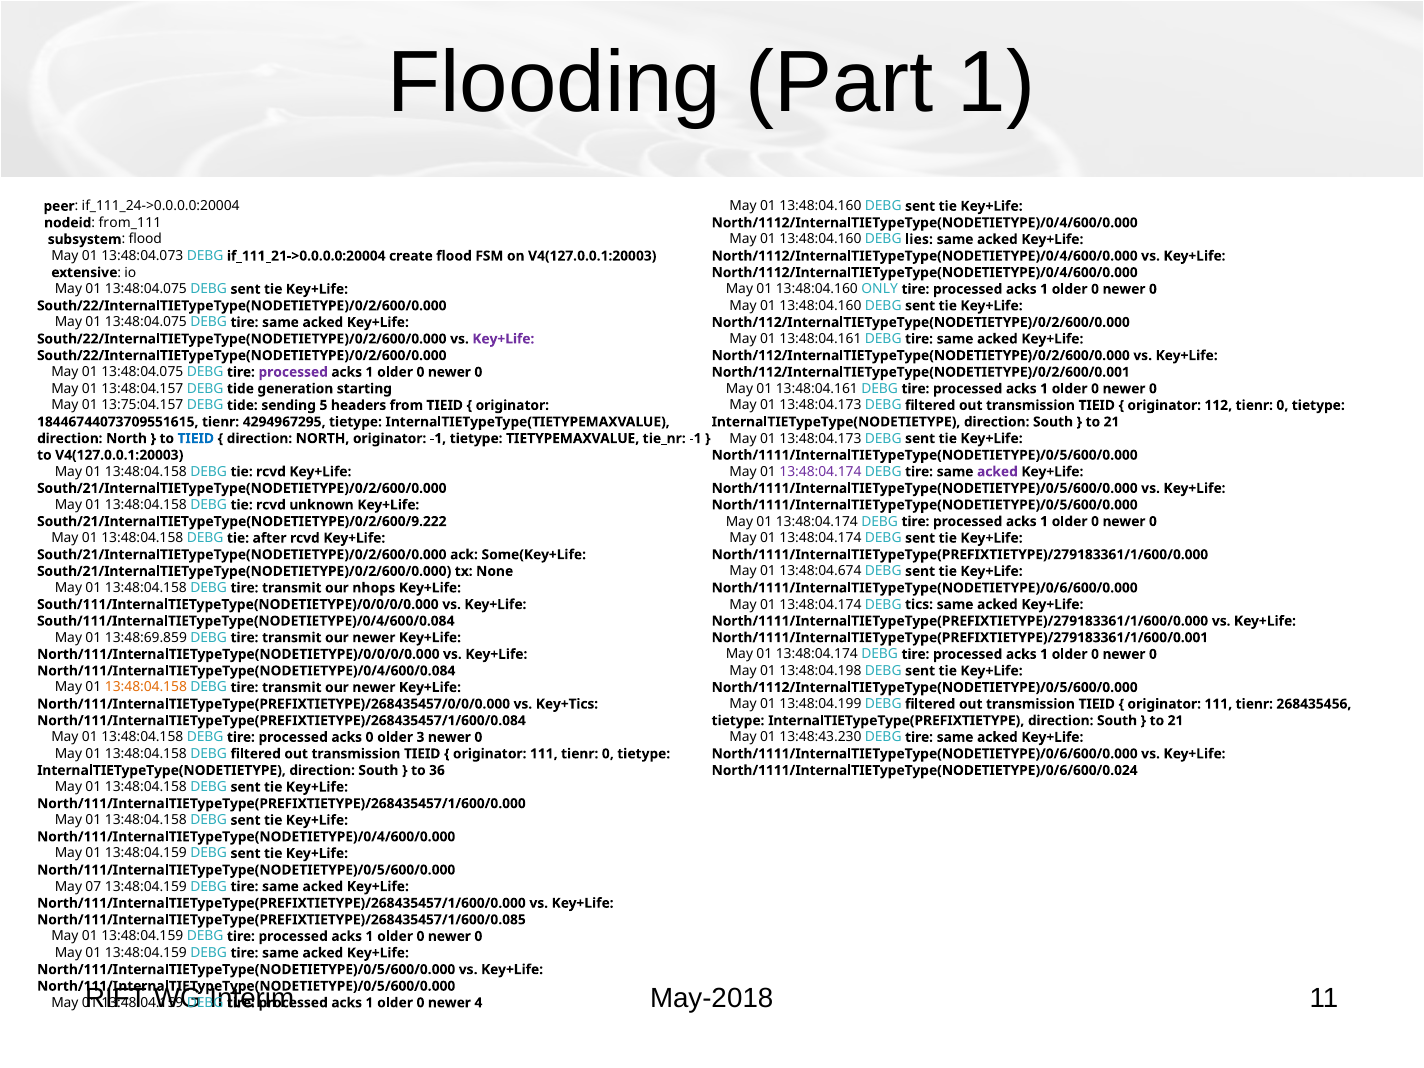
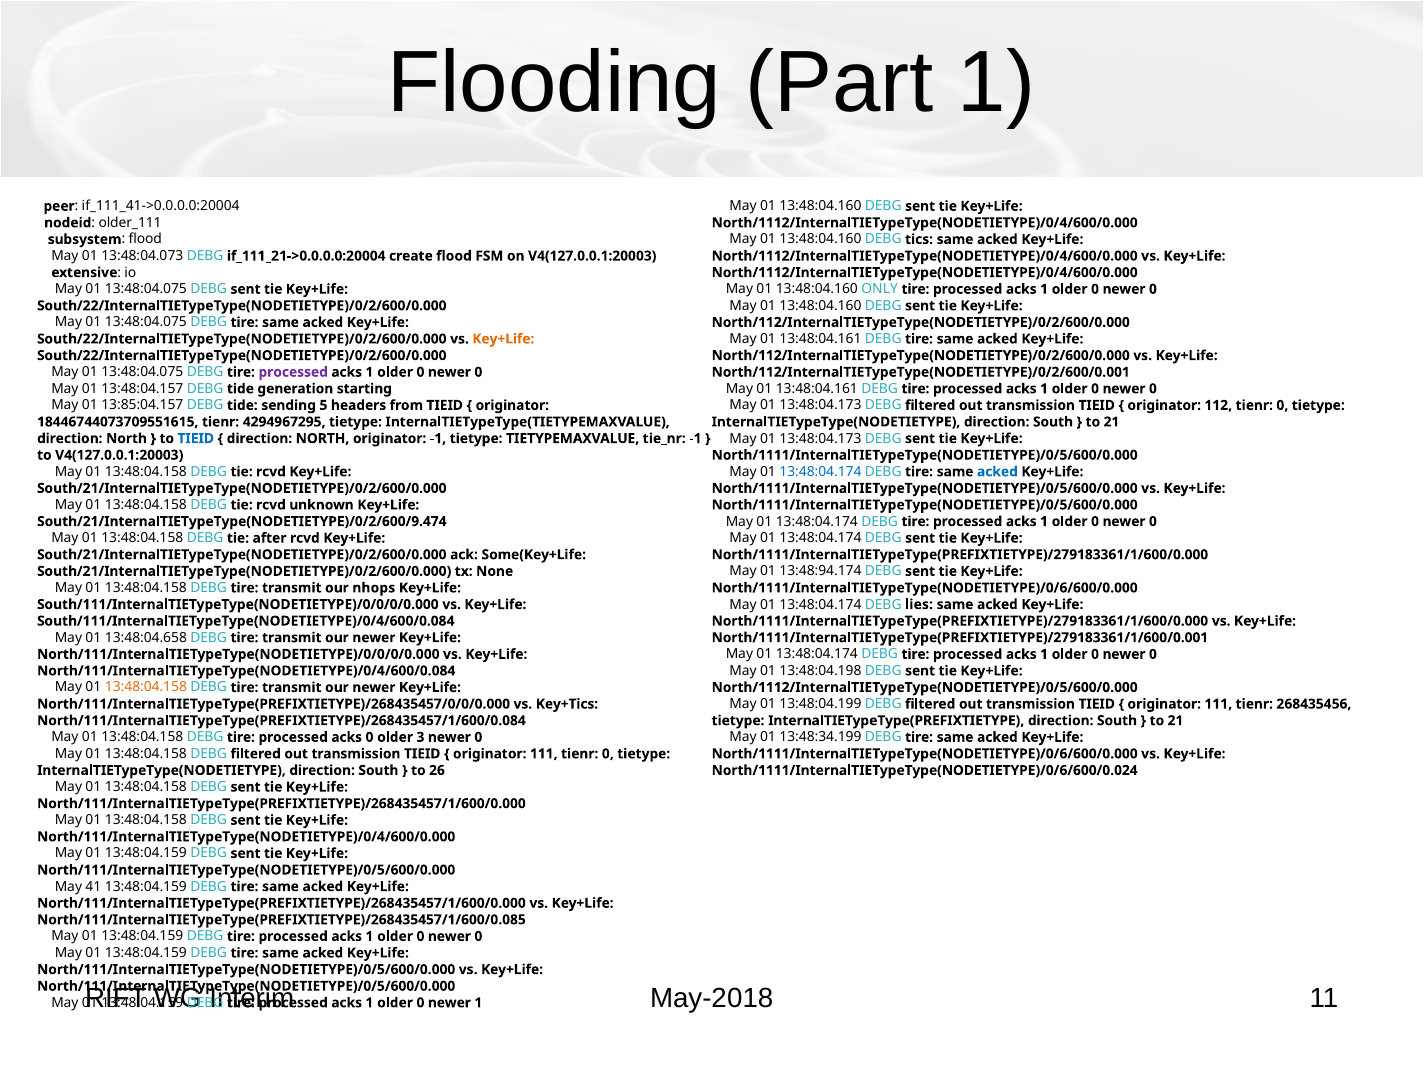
if_111_24->0.0.0.0:20004: if_111_24->0.0.0.0:20004 -> if_111_41->0.0.0.0:20004
from_111: from_111 -> older_111
lies: lies -> tics
Key+Life at (503, 339) colour: purple -> orange
13:75:04.157: 13:75:04.157 -> 13:85:04.157
13:48:04.174 at (820, 472) colour: purple -> blue
acked at (997, 472) colour: purple -> blue
South/21/InternalTIETypeType(NODETIETYPE)/0/2/600/9.222: South/21/InternalTIETypeType(NODETIETYPE)/0/2/600/9.222 -> South/21/InternalTIETypeType(NODETIETYPE)/0/2/600/9.474
13:48:04.674: 13:48:04.674 -> 13:48:94.174
tics: tics -> lies
13:48:69.859: 13:48:69.859 -> 13:48:04.658
13:48:43.230: 13:48:43.230 -> 13:48:34.199
36: 36 -> 26
07: 07 -> 41
newer 4: 4 -> 1
